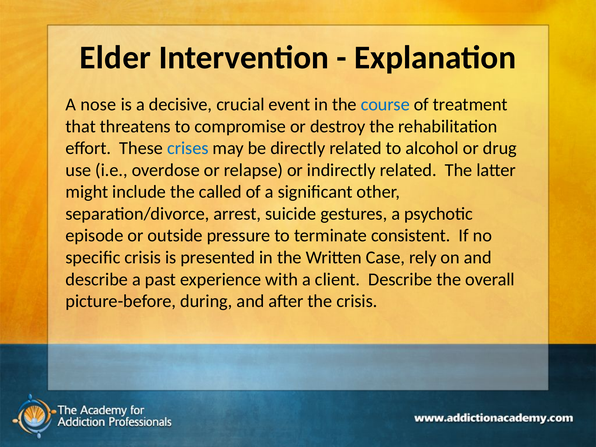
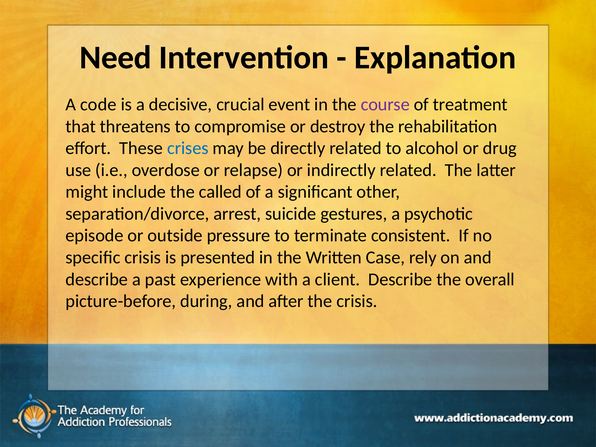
Elder: Elder -> Need
nose: nose -> code
course colour: blue -> purple
